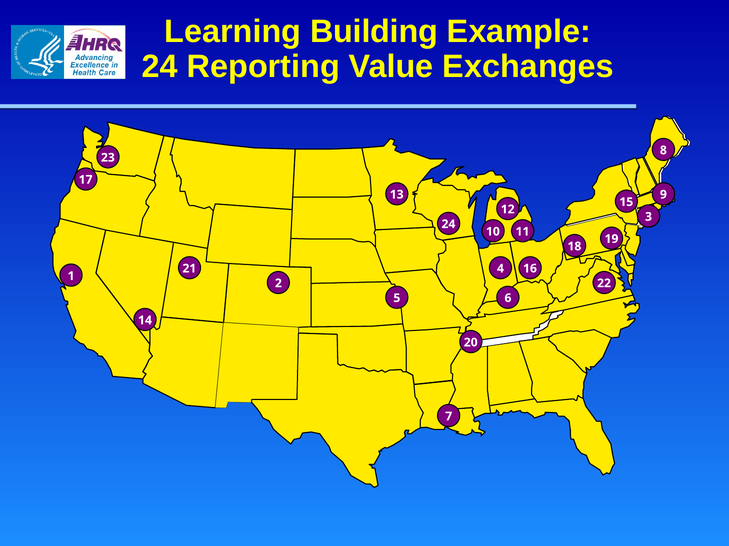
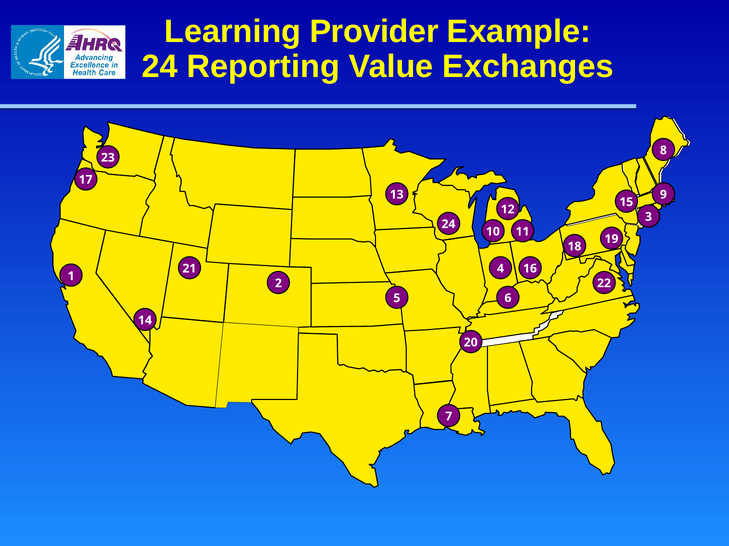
Building: Building -> Provider
